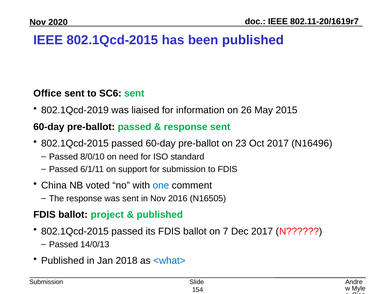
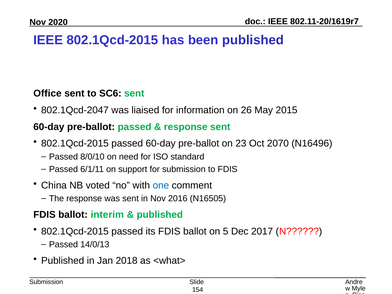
802.1Qcd-2019: 802.1Qcd-2019 -> 802.1Qcd-2047
Oct 2017: 2017 -> 2070
project: project -> interim
7: 7 -> 5
<what> colour: blue -> black
